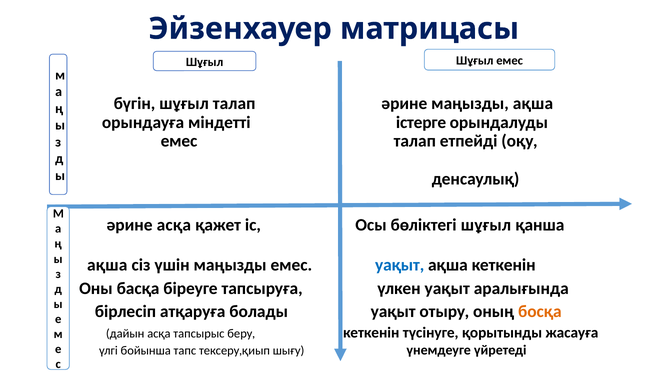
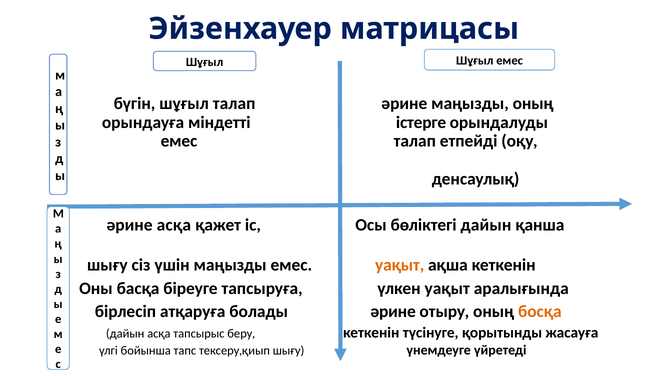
маңызды ақша: ақша -> оның
бөліктегі шұғыл: шұғыл -> дайын
ақша at (107, 265): ақша -> шығу
уақыт at (400, 265) colour: blue -> orange
болады уақыт: уақыт -> әрине
